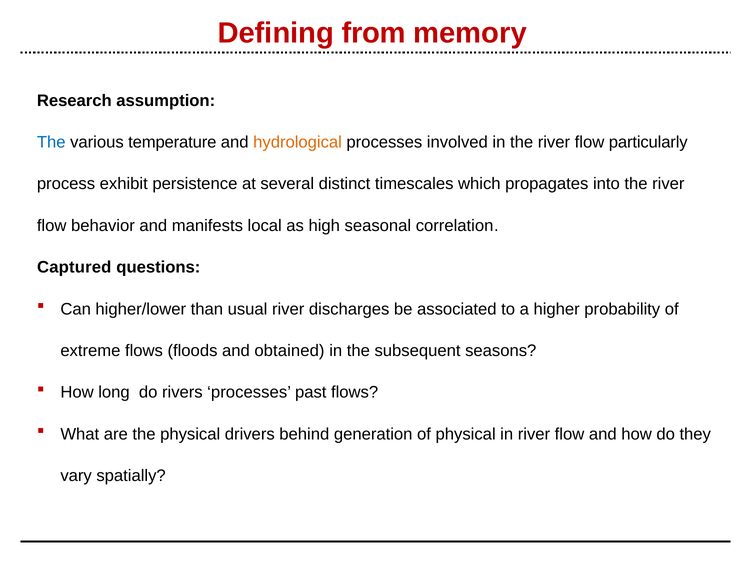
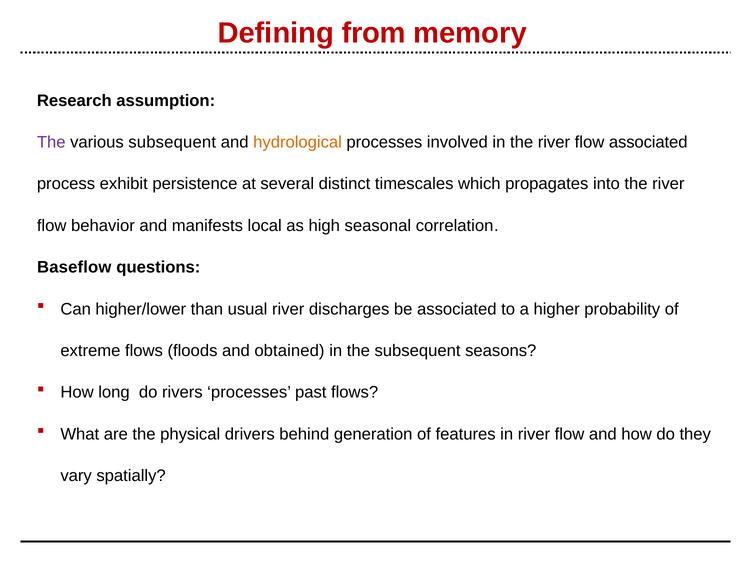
The at (51, 142) colour: blue -> purple
various temperature: temperature -> subsequent
flow particularly: particularly -> associated
Captured: Captured -> Baseflow
of physical: physical -> features
